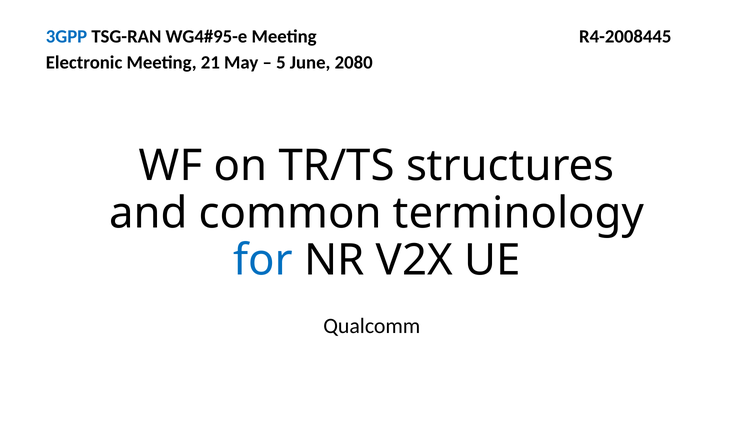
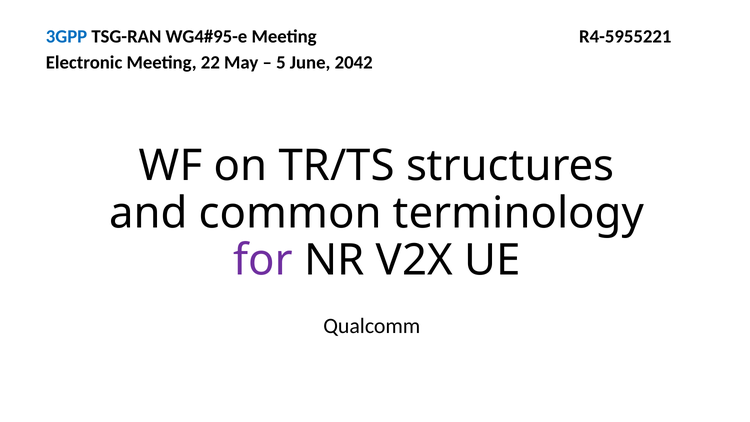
R4-2008445: R4-2008445 -> R4-5955221
21: 21 -> 22
2080: 2080 -> 2042
for colour: blue -> purple
